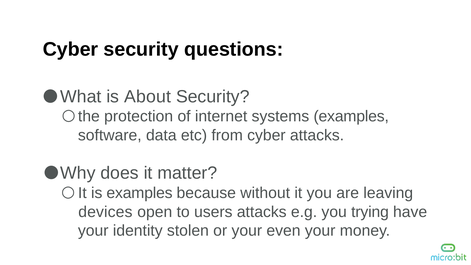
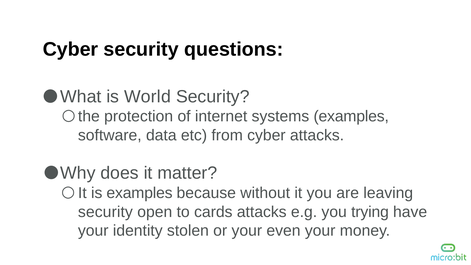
About: About -> World
devices at (105, 212): devices -> security
users: users -> cards
